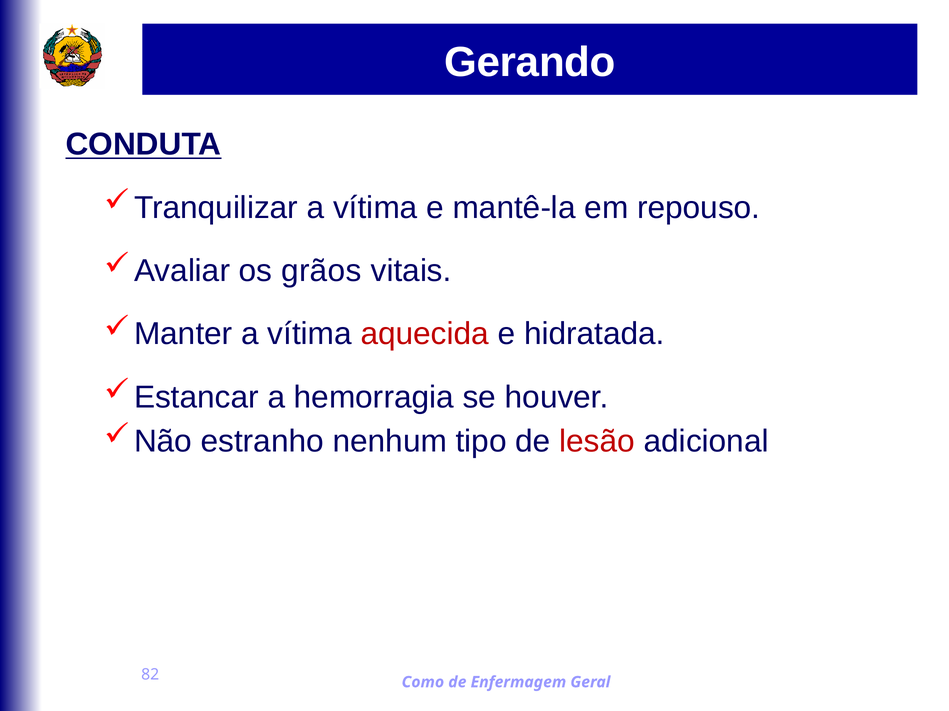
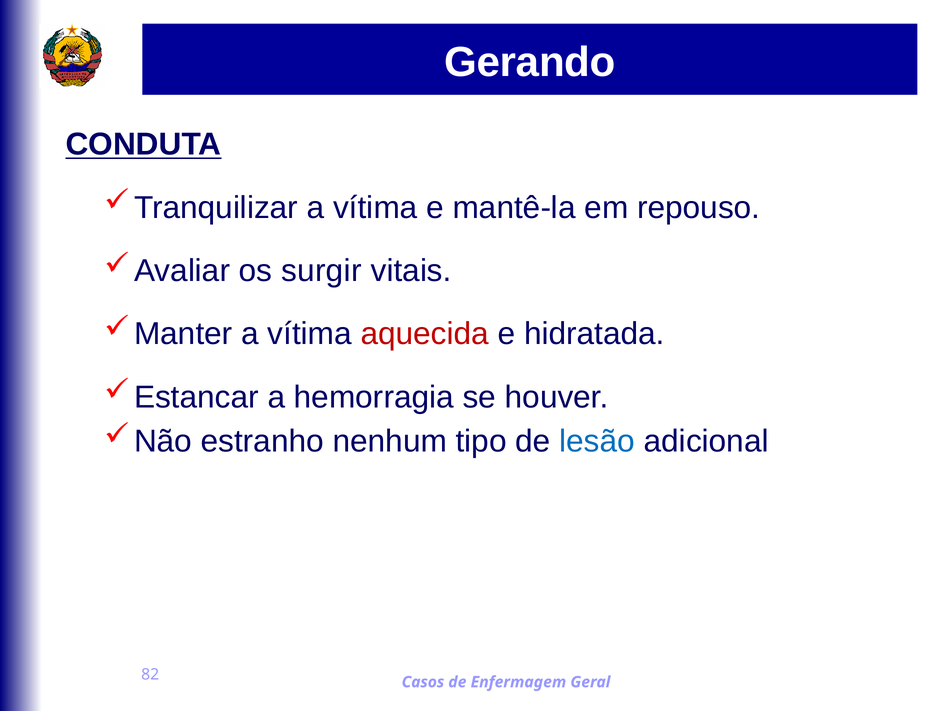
grãos: grãos -> surgir
lesão colour: red -> blue
Como: Como -> Casos
